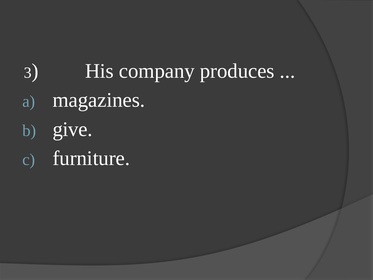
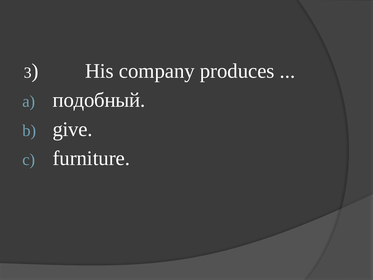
magazines: magazines -> подобный
